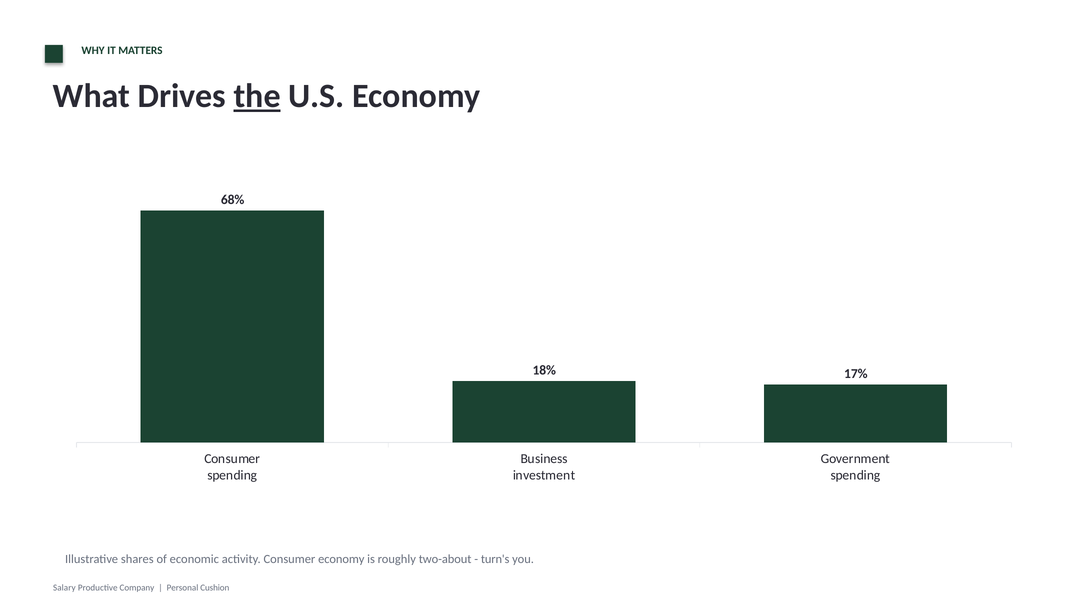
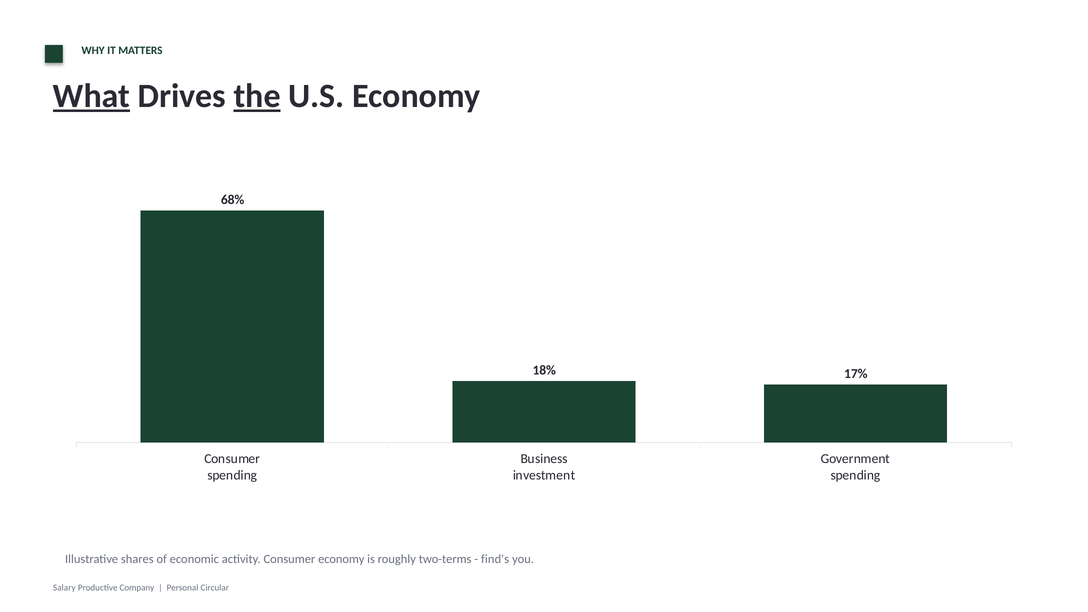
What underline: none -> present
two-about: two-about -> two-terms
turn's: turn's -> find's
Cushion: Cushion -> Circular
